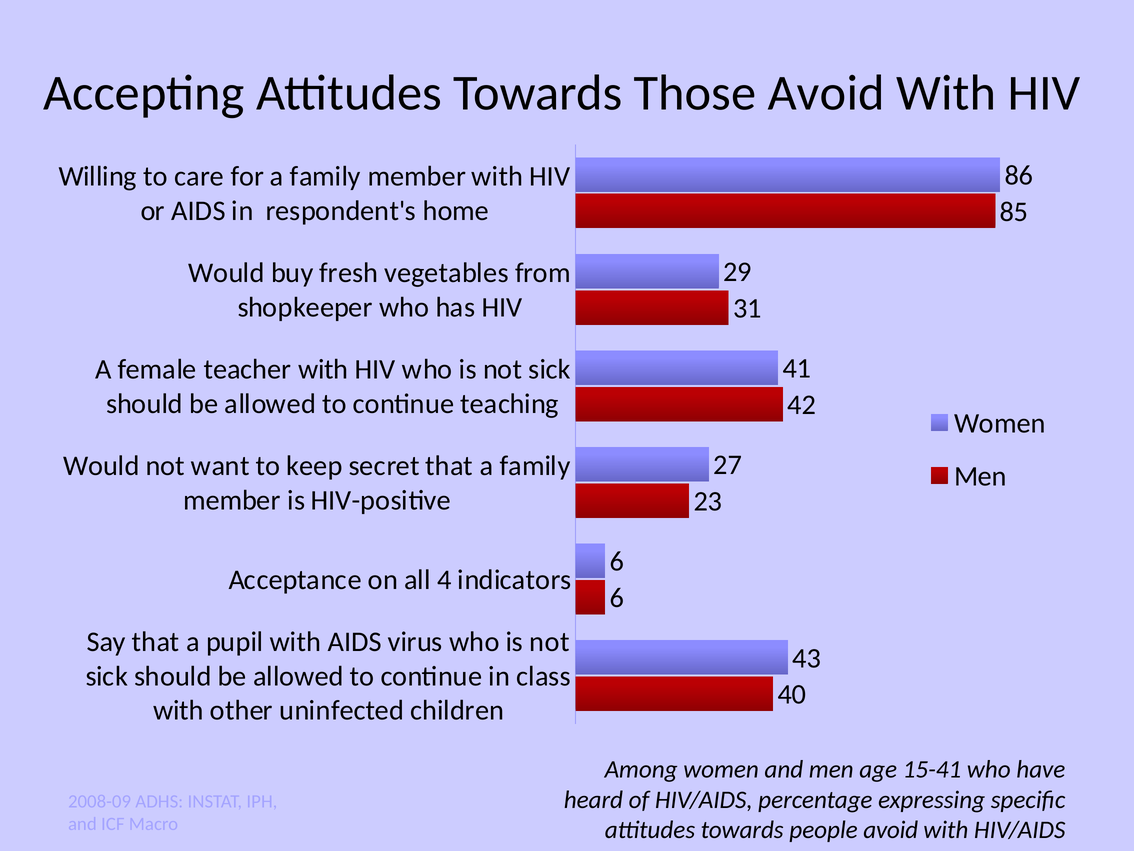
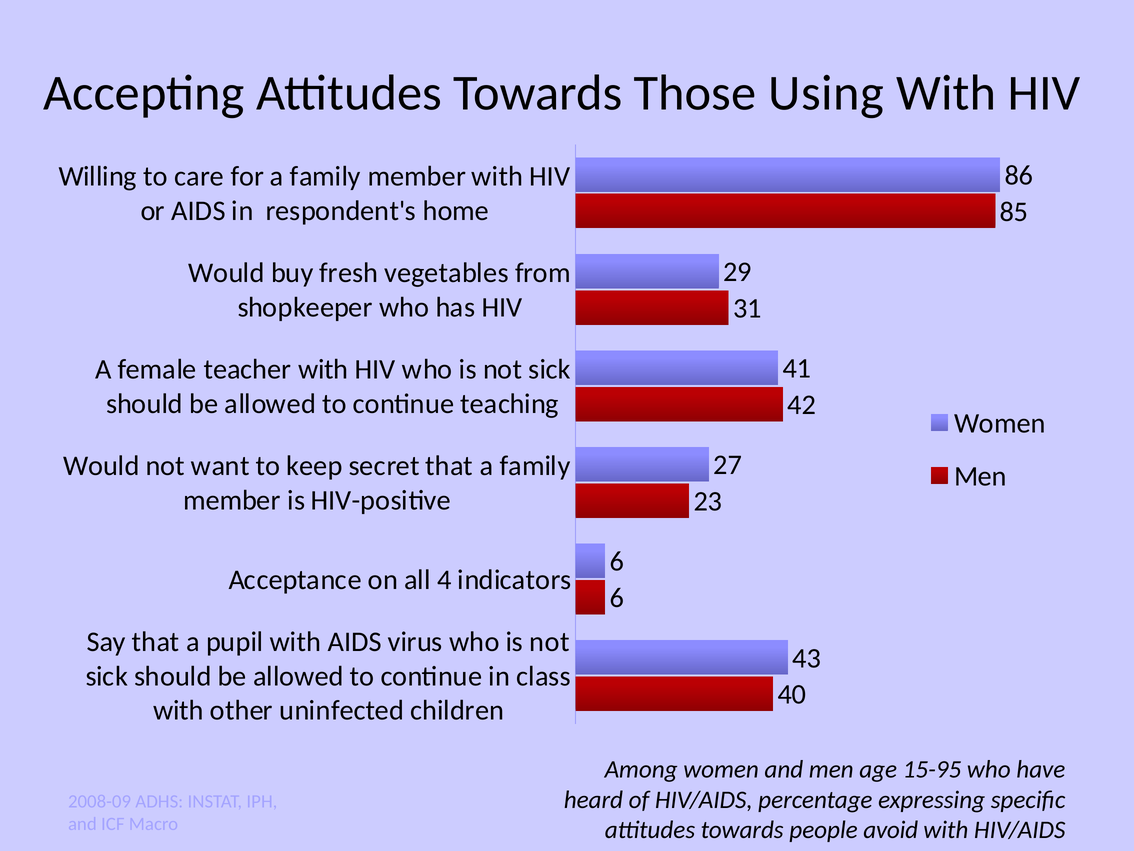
Those Avoid: Avoid -> Using
15-41: 15-41 -> 15-95
